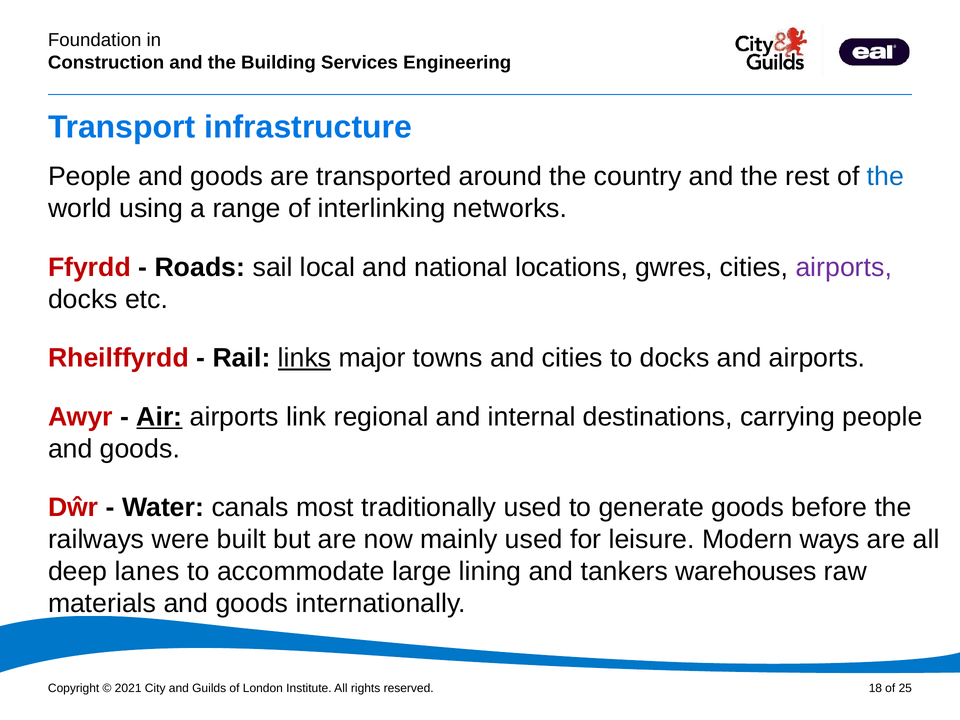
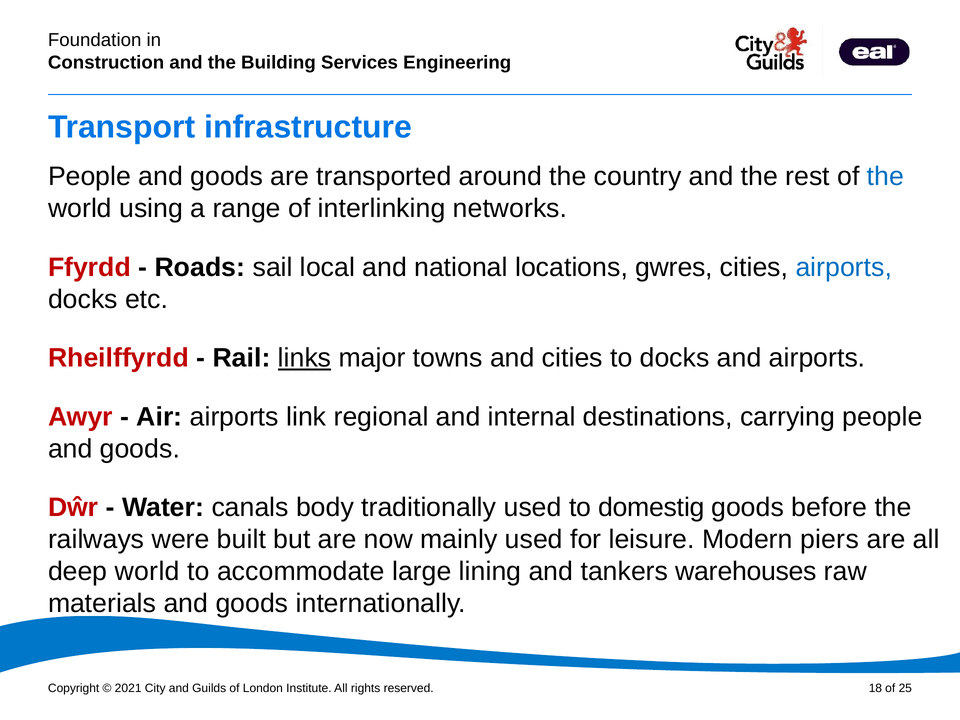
airports at (844, 267) colour: purple -> blue
Air underline: present -> none
most: most -> body
generate: generate -> domestig
ways: ways -> piers
deep lanes: lanes -> world
